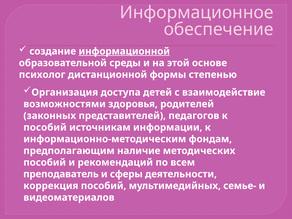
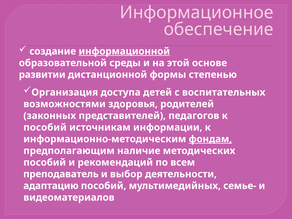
психолог: психолог -> развитии
взаимодействие: взаимодействие -> воспитательных
фондам underline: none -> present
сферы: сферы -> выбор
коррекция: коррекция -> адаптацию
